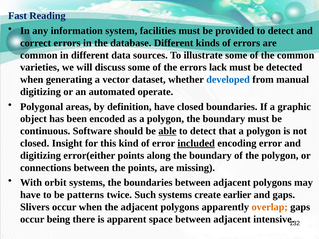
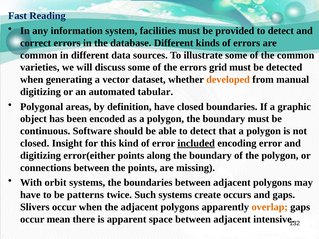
lack: lack -> grid
developed colour: blue -> orange
operate: operate -> tabular
able underline: present -> none
earlier: earlier -> occurs
being: being -> mean
